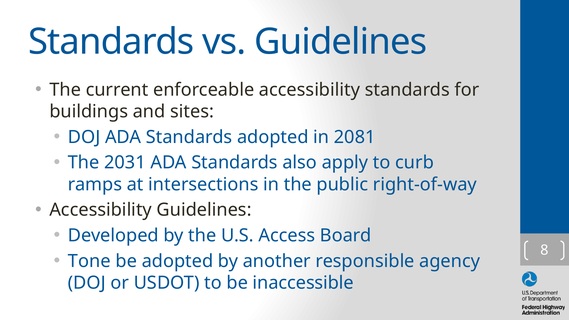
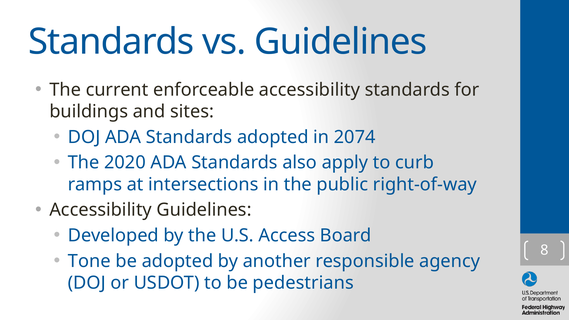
2081: 2081 -> 2074
2031: 2031 -> 2020
inaccessible: inaccessible -> pedestrians
